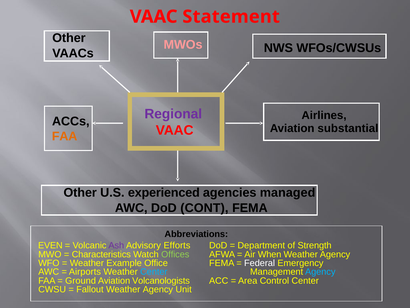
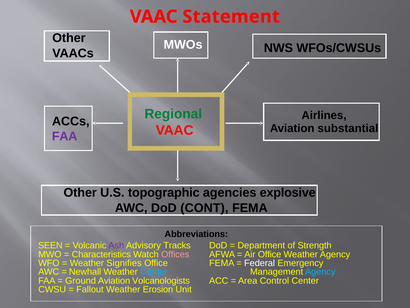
MWOs colour: pink -> white
Regional colour: purple -> green
FAA at (65, 136) colour: orange -> purple
experienced: experienced -> topographic
managed: managed -> explosive
EVEN: EVEN -> SEEN
Efforts: Efforts -> Tracks
Offices colour: light green -> pink
Air When: When -> Office
Example: Example -> Signifies
Airports: Airports -> Newhall
Agency at (158, 289): Agency -> Erosion
